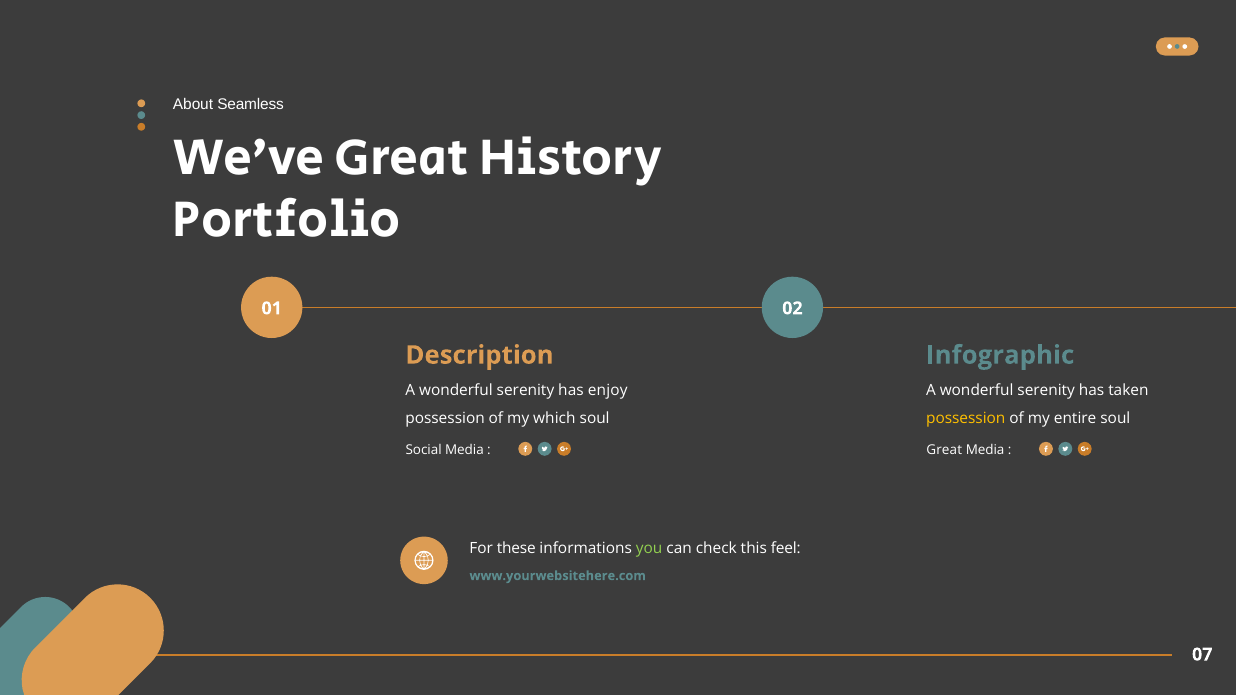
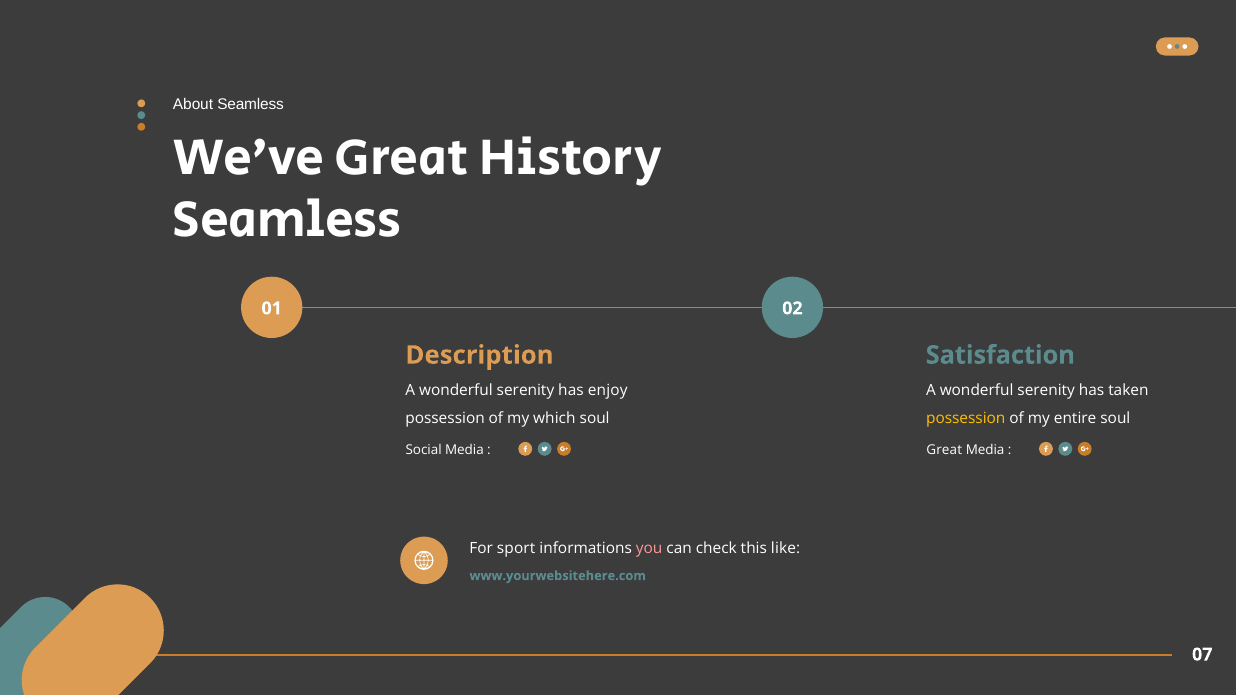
Portfolio at (287, 219): Portfolio -> Seamless
Infographic: Infographic -> Satisfaction
these: these -> sport
you colour: light green -> pink
feel: feel -> like
